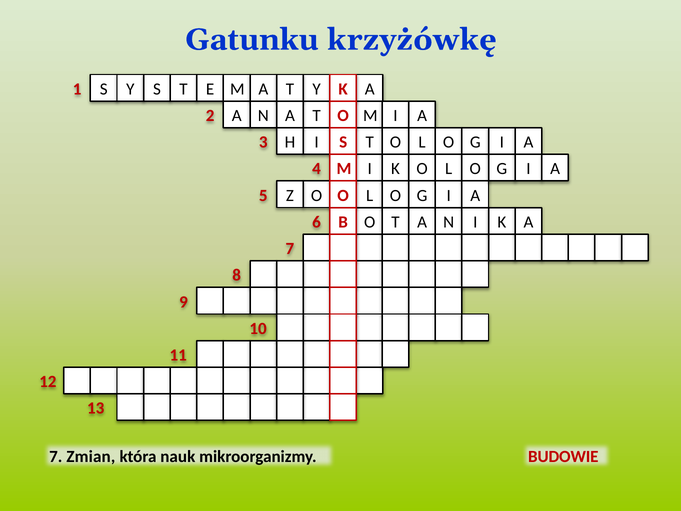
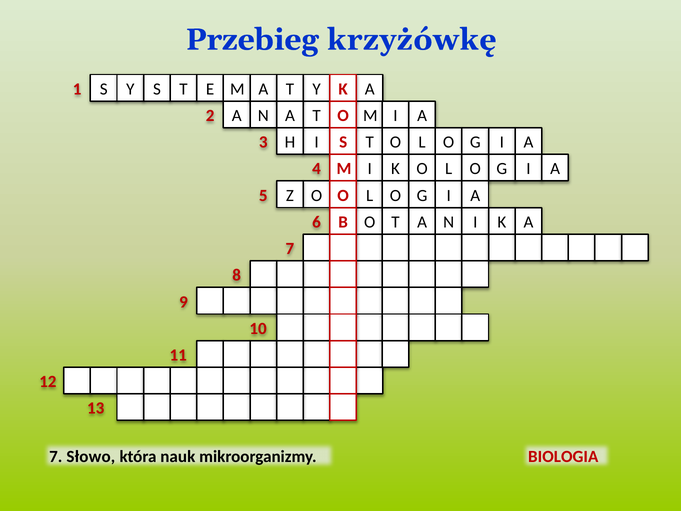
Gatunku: Gatunku -> Przebieg
Zmian: Zmian -> Słowo
BUDOWIE: BUDOWIE -> BIOLOGIA
